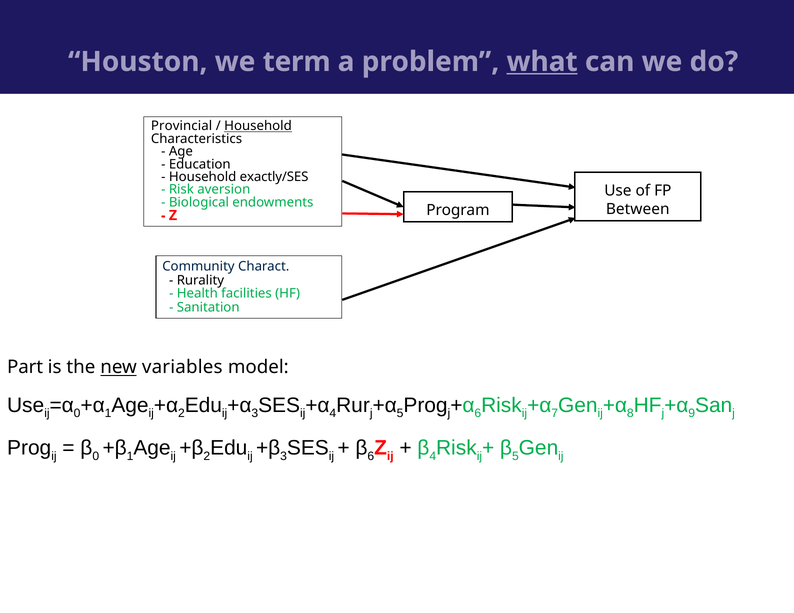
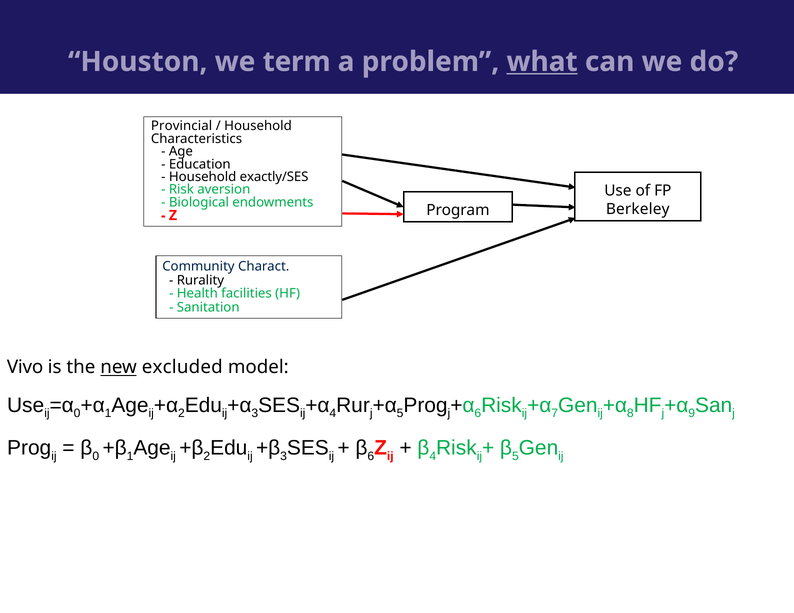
Household at (258, 126) underline: present -> none
Between: Between -> Berkeley
Part: Part -> Vivo
variables: variables -> excluded
